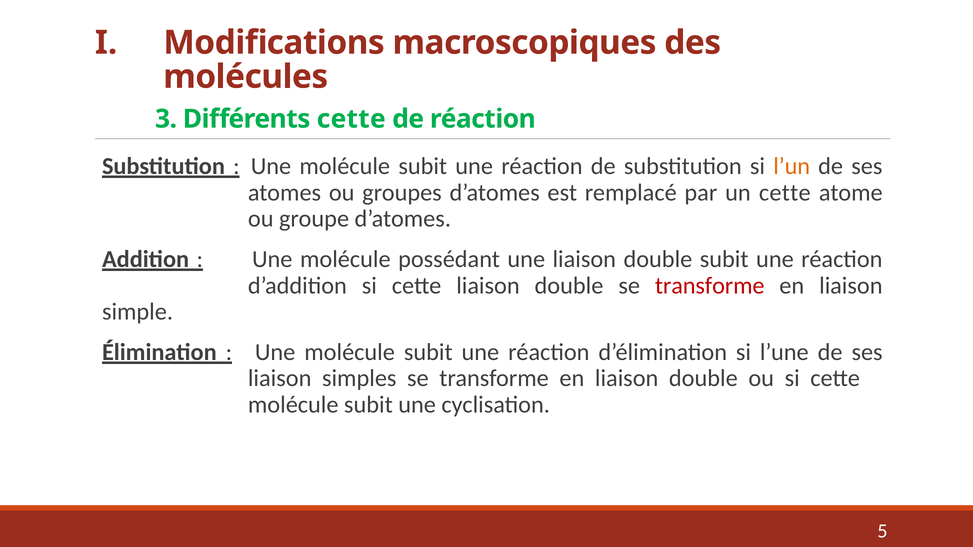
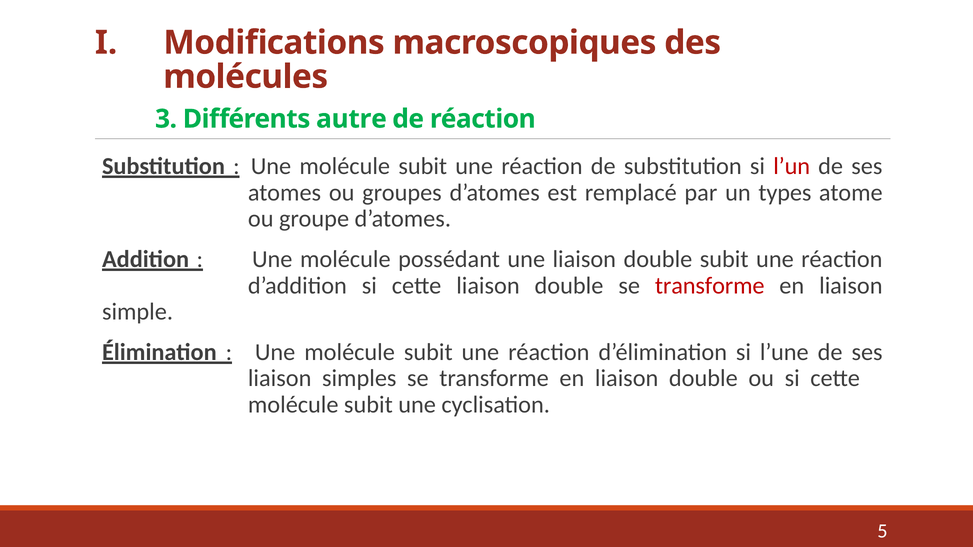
Différents cette: cette -> autre
l’un colour: orange -> red
un cette: cette -> types
